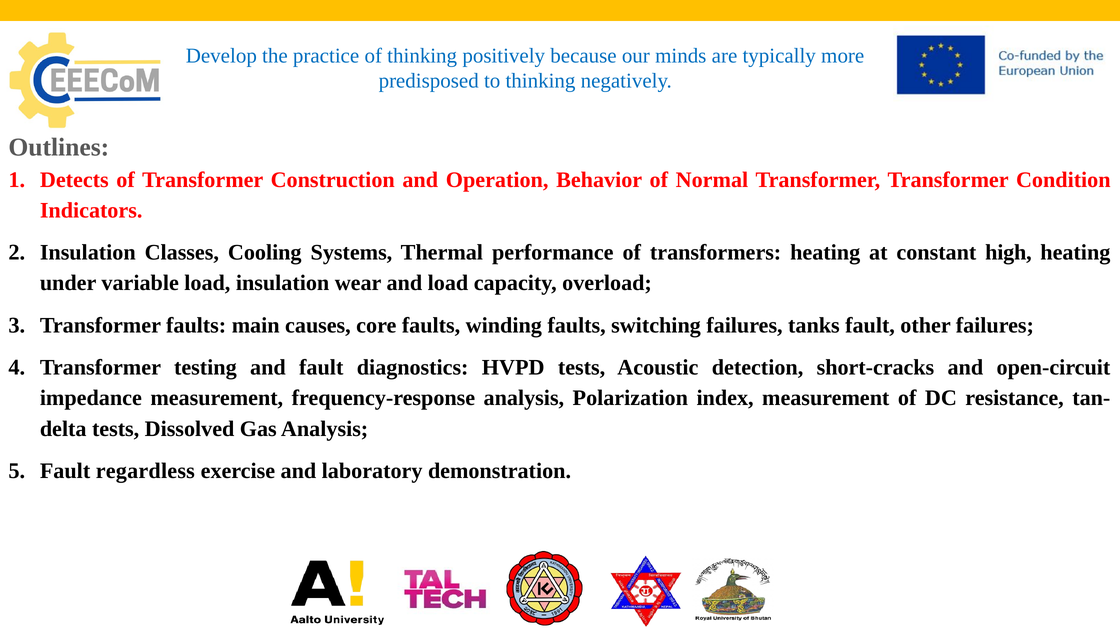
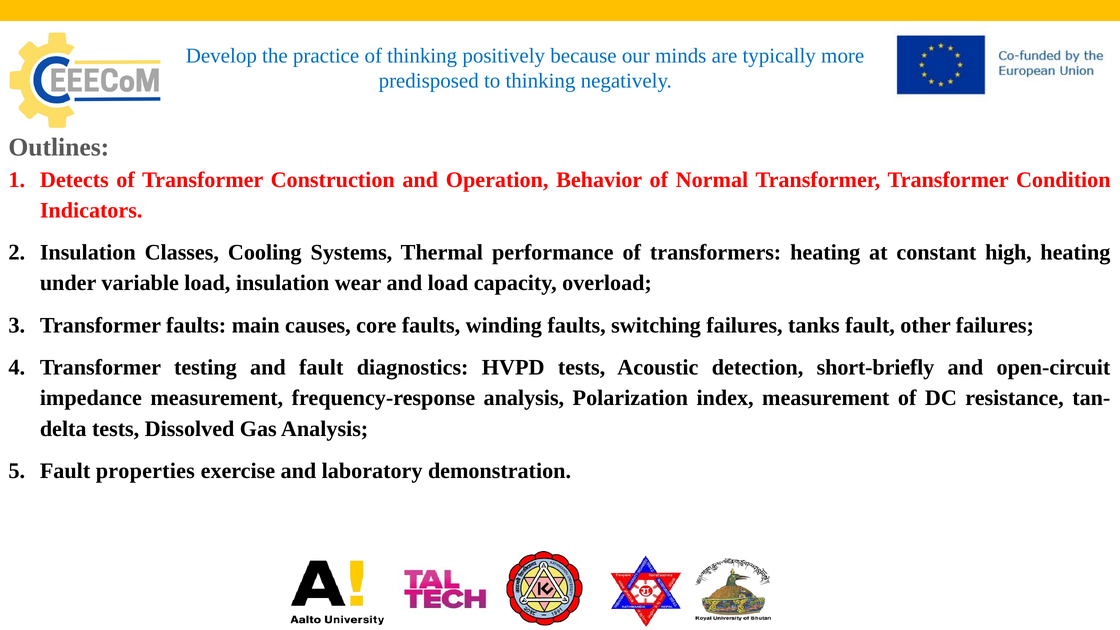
short-cracks: short-cracks -> short-briefly
regardless: regardless -> properties
